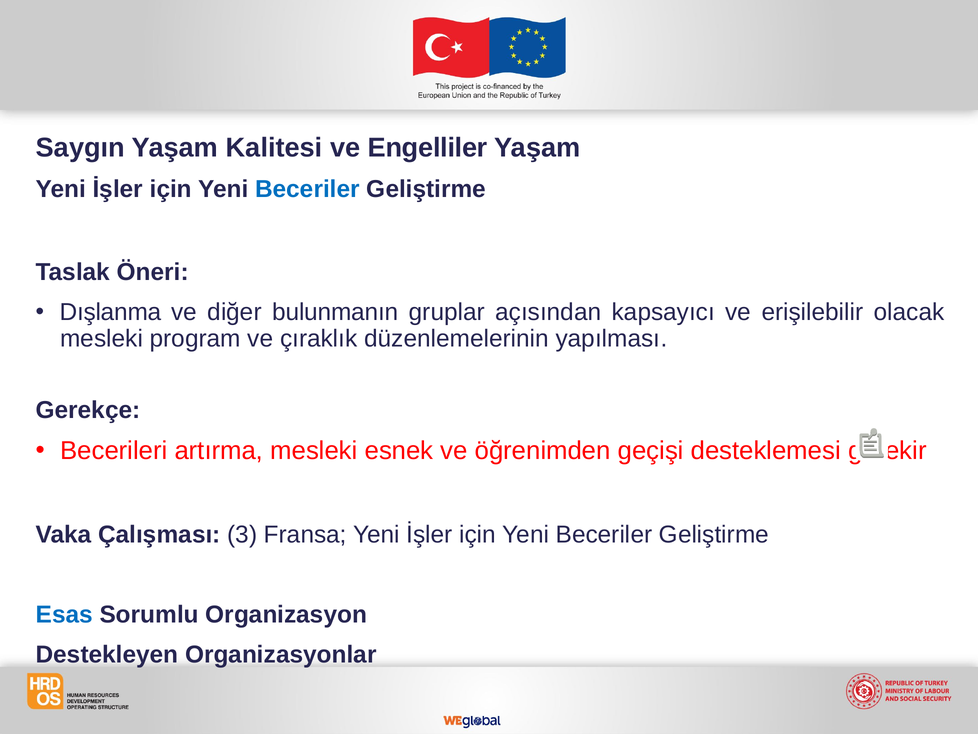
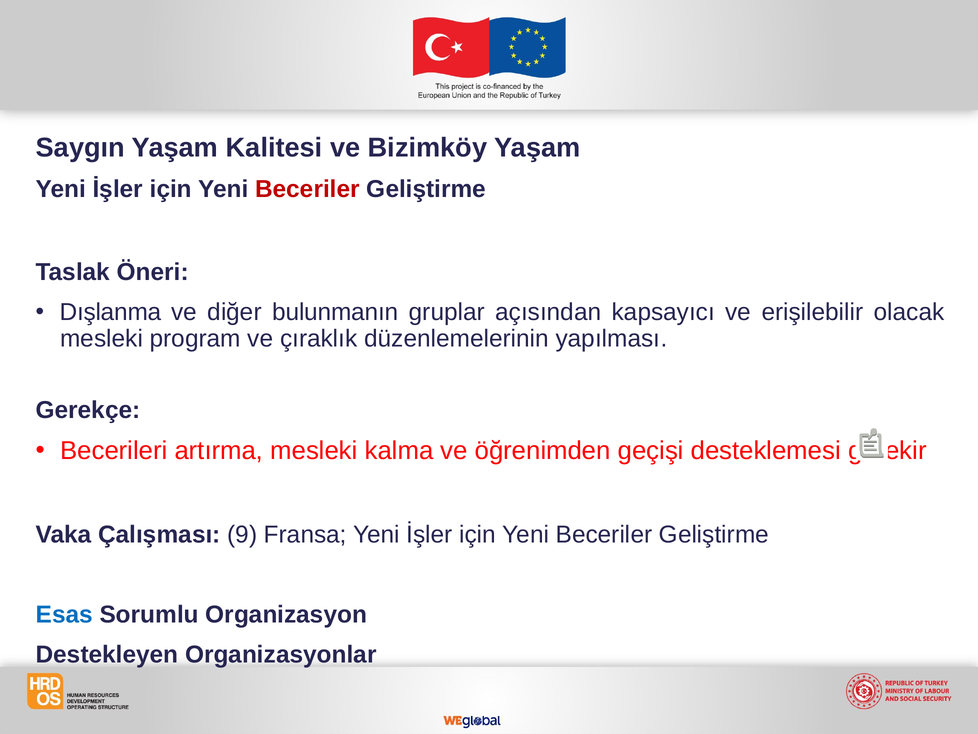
Engelliler: Engelliler -> Bizimköy
Beceriler at (307, 189) colour: blue -> red
esnek: esnek -> kalma
3: 3 -> 9
